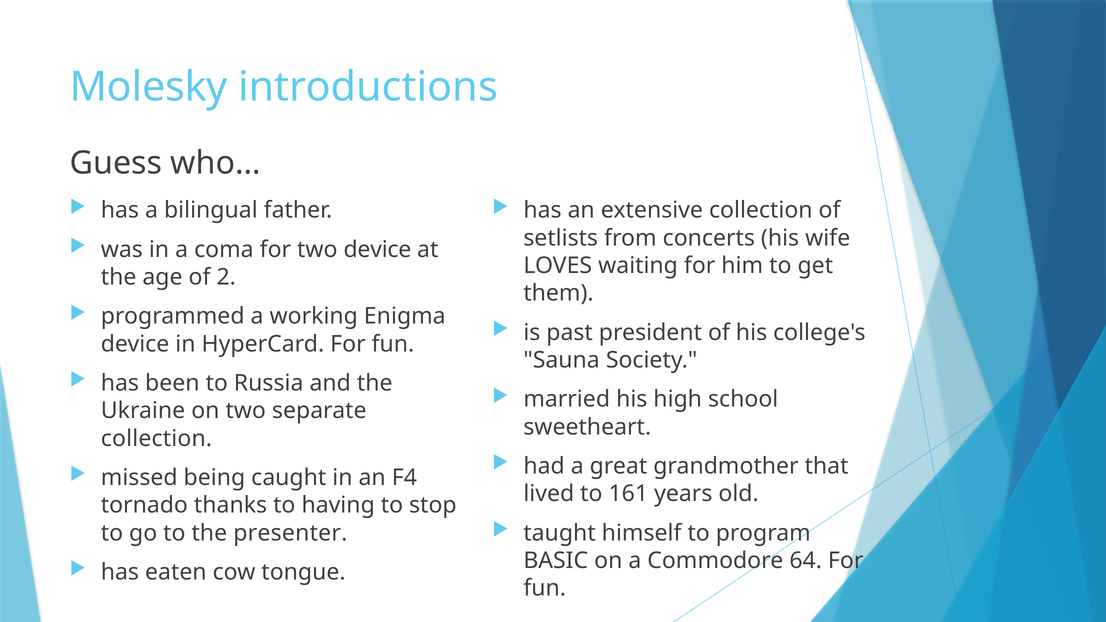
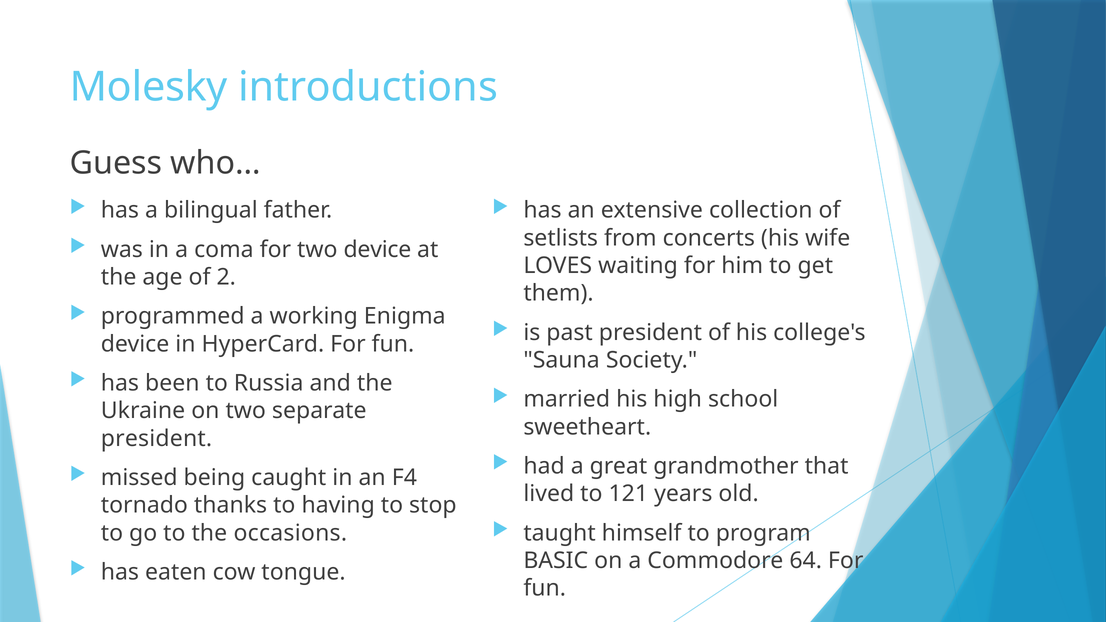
collection at (157, 439): collection -> president
161: 161 -> 121
presenter: presenter -> occasions
